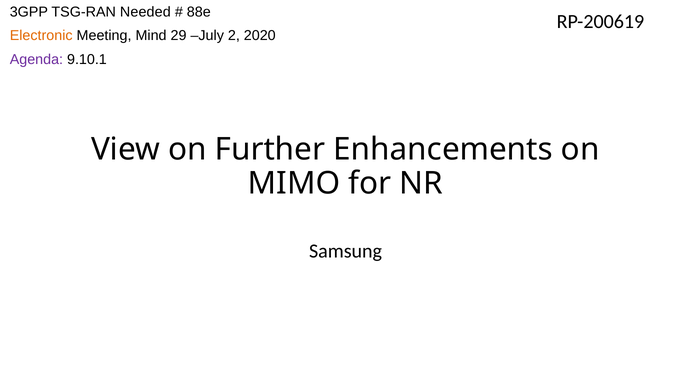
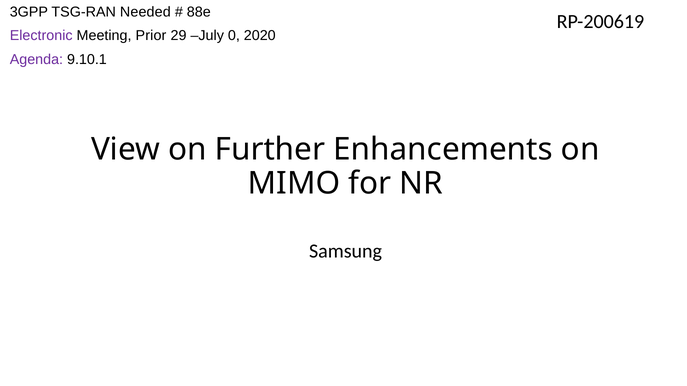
Electronic colour: orange -> purple
Mind: Mind -> Prior
2: 2 -> 0
